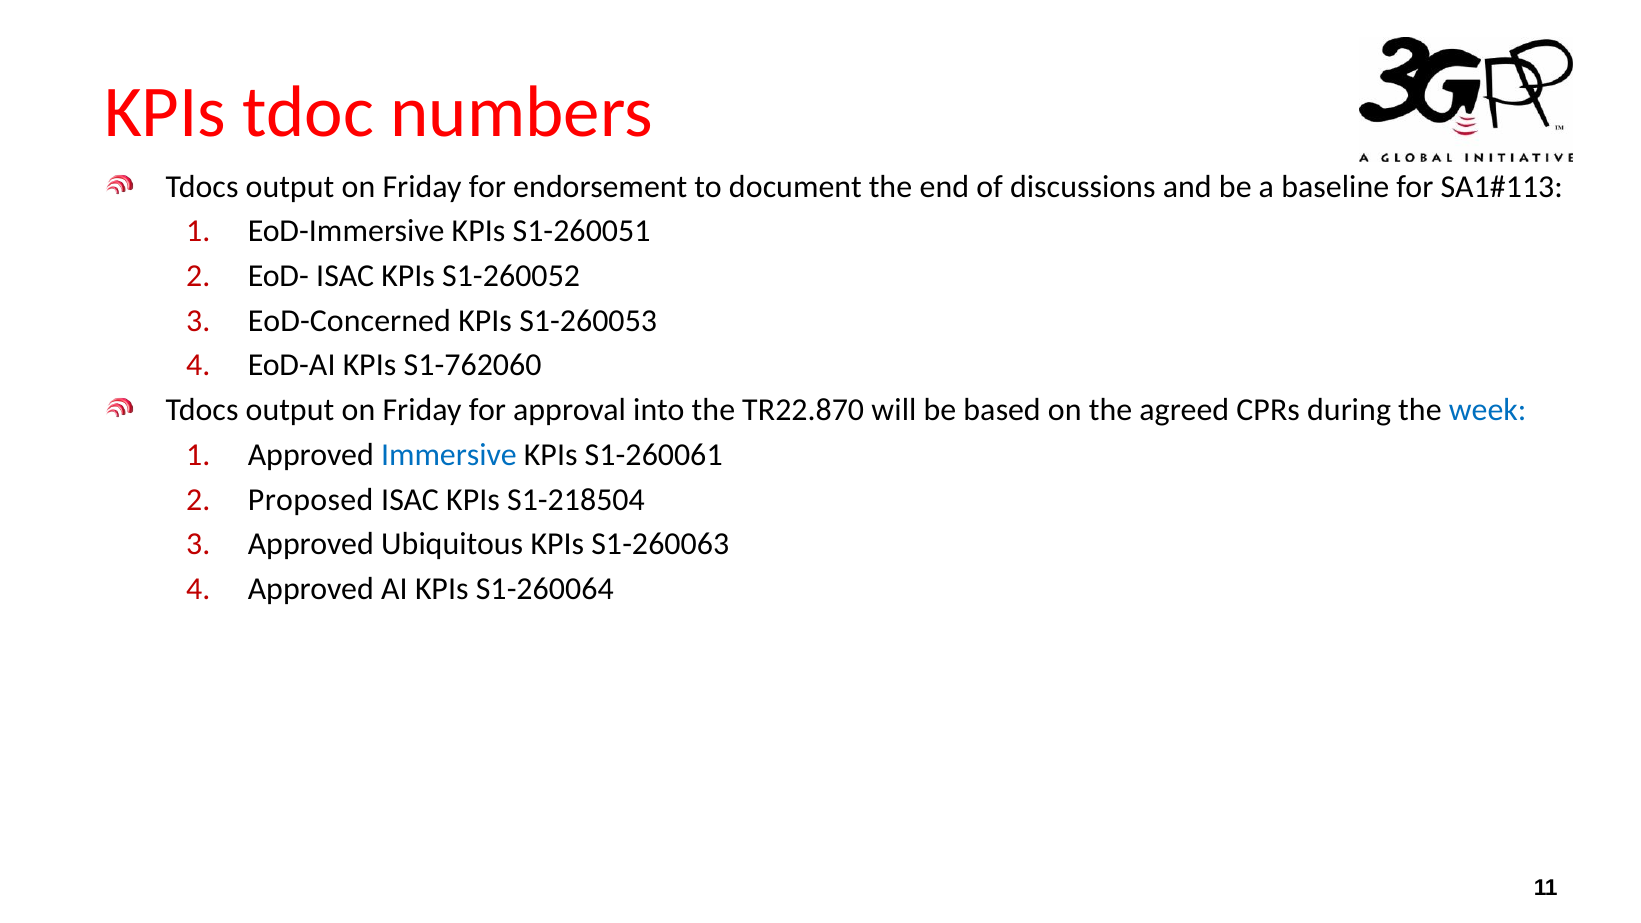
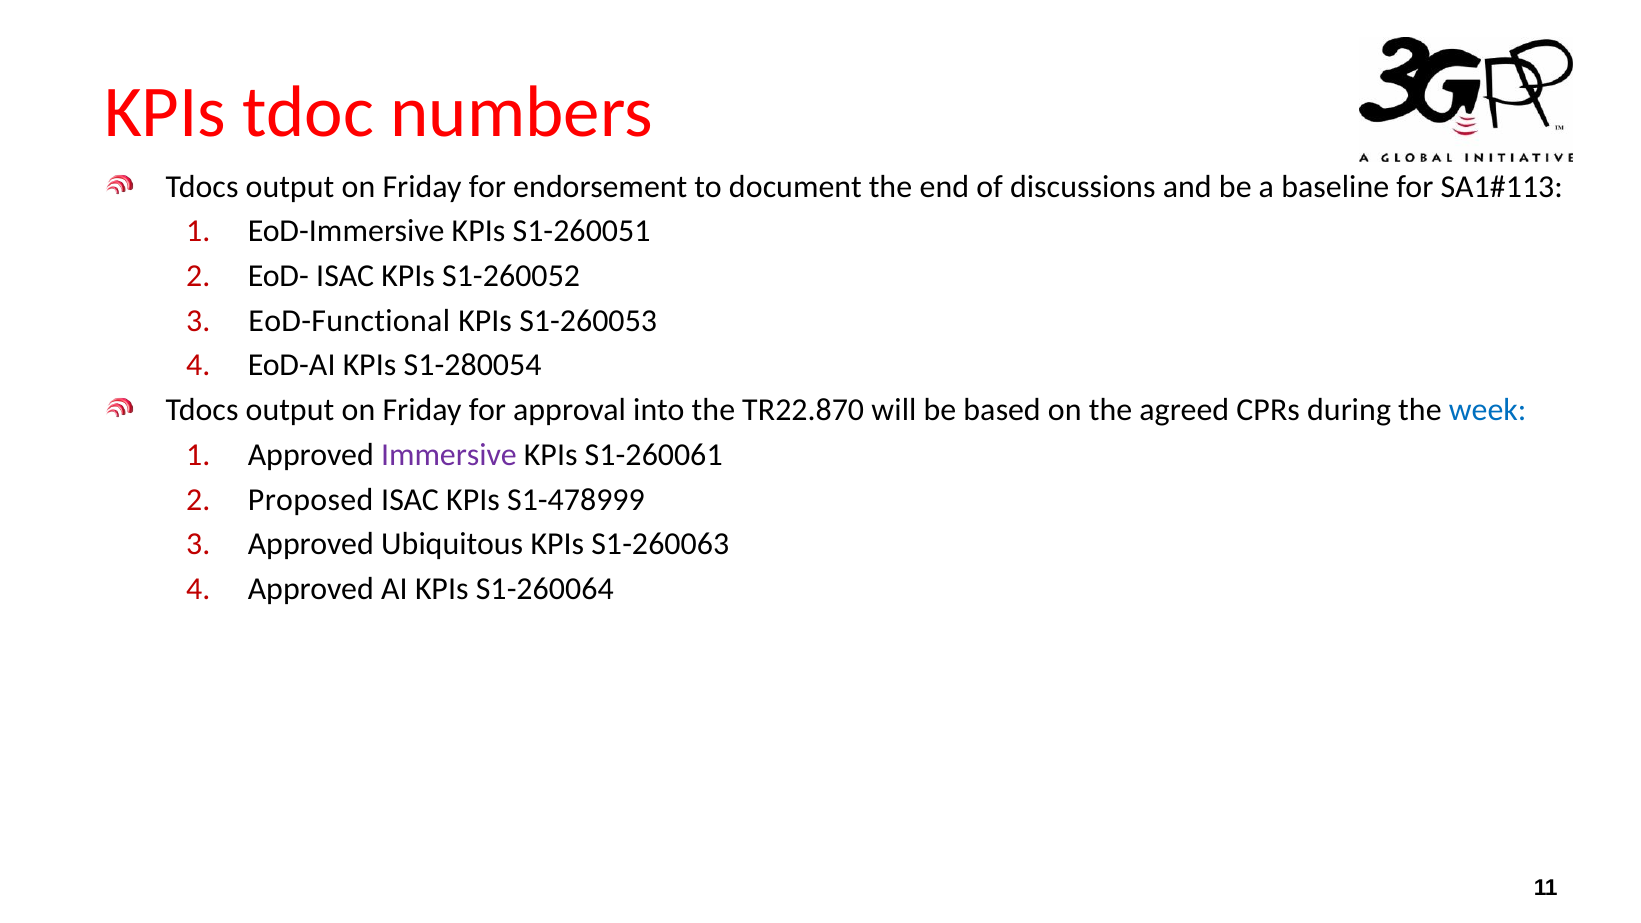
EoD-Concerned: EoD-Concerned -> EoD-Functional
S1-762060: S1-762060 -> S1-280054
Immersive colour: blue -> purple
S1-218504: S1-218504 -> S1-478999
